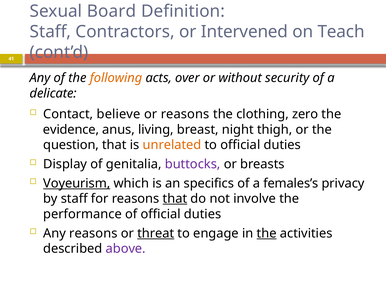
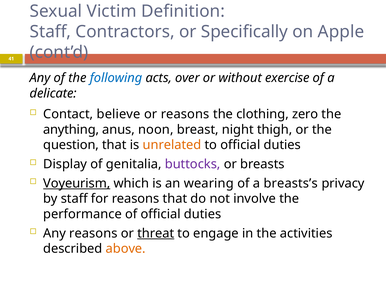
Board: Board -> Victim
Intervened: Intervened -> Specifically
Teach: Teach -> Apple
following colour: orange -> blue
security: security -> exercise
evidence: evidence -> anything
living: living -> noon
specifics: specifics -> wearing
females’s: females’s -> breasts’s
that at (175, 199) underline: present -> none
the at (267, 234) underline: present -> none
above colour: purple -> orange
